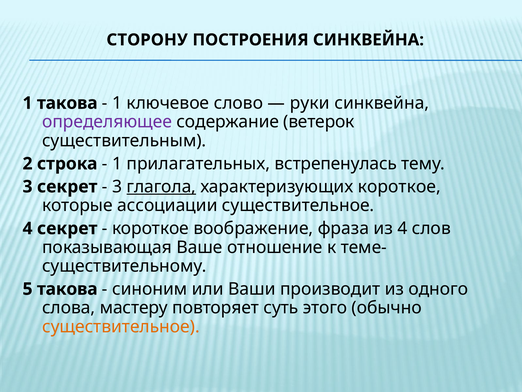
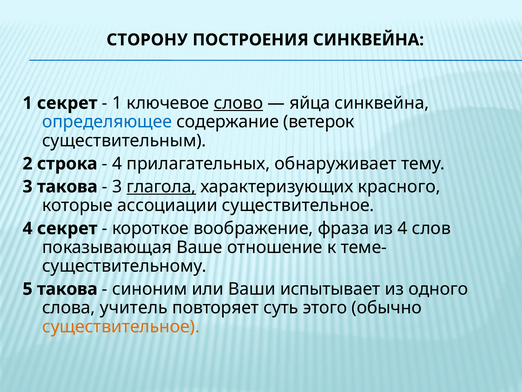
1 такова: такова -> секрет
слово underline: none -> present
руки: руки -> яйца
определяющее colour: purple -> blue
1 at (117, 163): 1 -> 4
встрепенулась: встрепенулась -> обнаруживает
3 секрет: секрет -> такова
характеризующих короткое: короткое -> красного
производит: производит -> испытывает
мастеру: мастеру -> учитель
